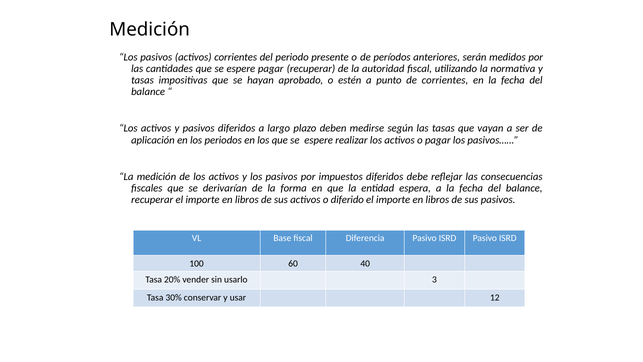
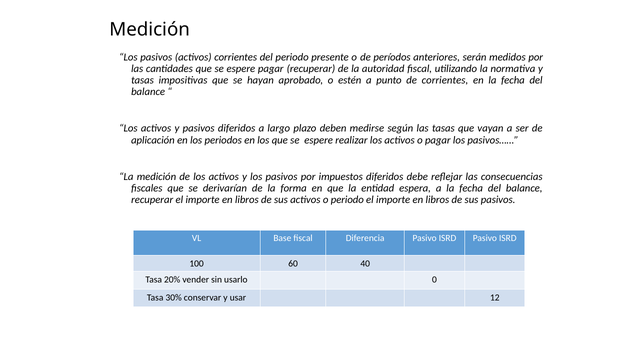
o diferido: diferido -> periodo
3: 3 -> 0
